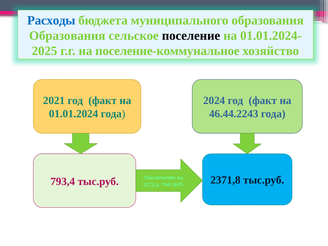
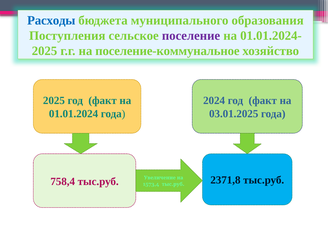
Образования at (67, 36): Образования -> Поступления
поселение colour: black -> purple
2021 at (54, 101): 2021 -> 2025
46.44.2243: 46.44.2243 -> 03.01.2025
793,4: 793,4 -> 758,4
